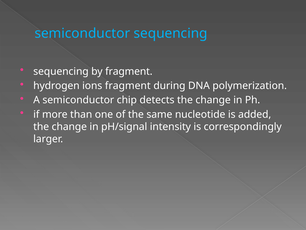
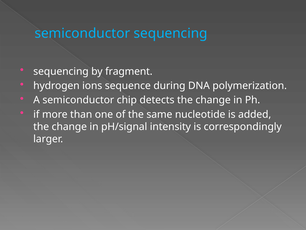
ions fragment: fragment -> sequence
